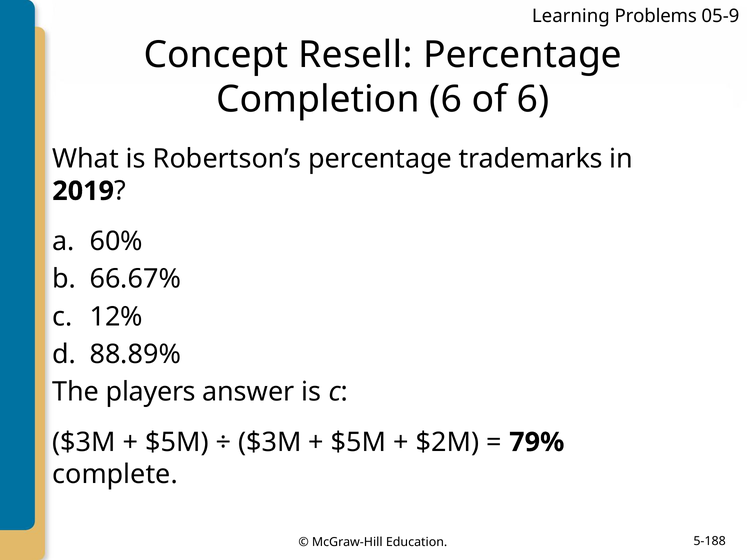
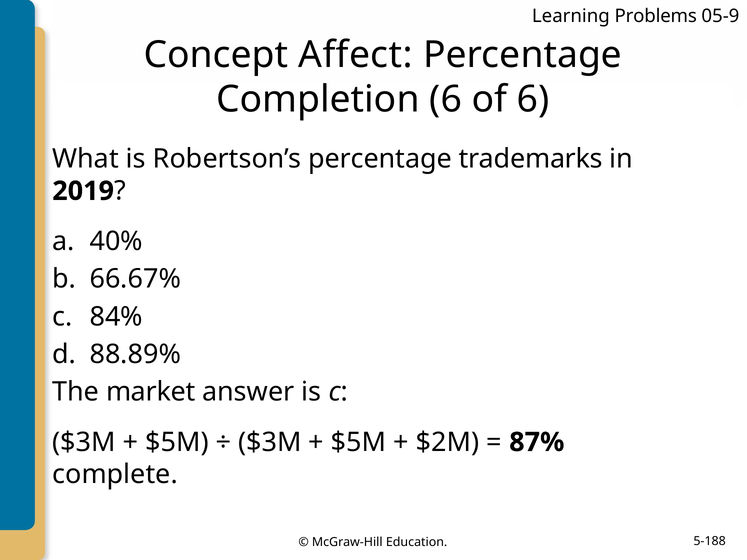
Resell: Resell -> Affect
60%: 60% -> 40%
12%: 12% -> 84%
players: players -> market
79%: 79% -> 87%
